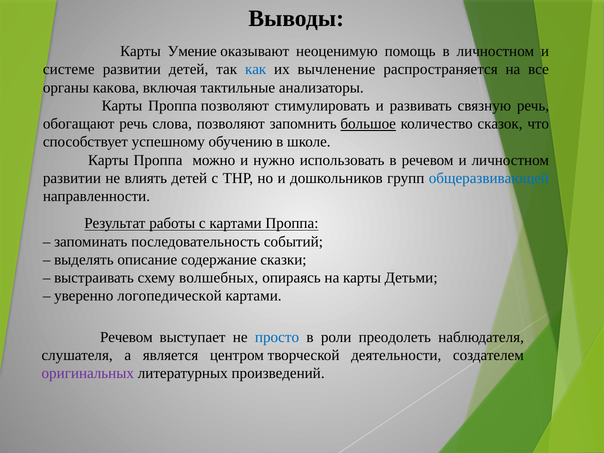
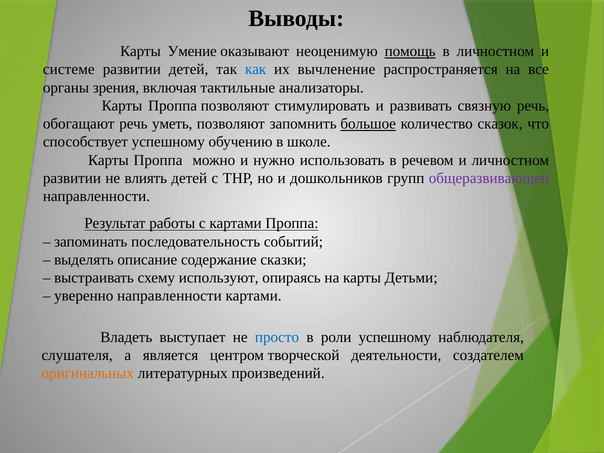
помощь underline: none -> present
какова: какова -> зрения
слова: слова -> уметь
общеразвивающей colour: blue -> purple
волшебных: волшебных -> используют
уверенно логопедической: логопедической -> направленности
Речевом at (126, 337): Речевом -> Владеть
роли преодолеть: преодолеть -> успешному
оригинальных colour: purple -> orange
